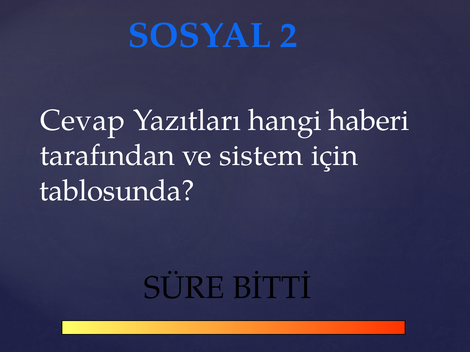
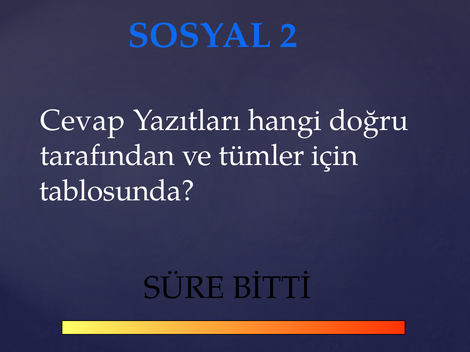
haberi: haberi -> doğru
sistem: sistem -> tümler
